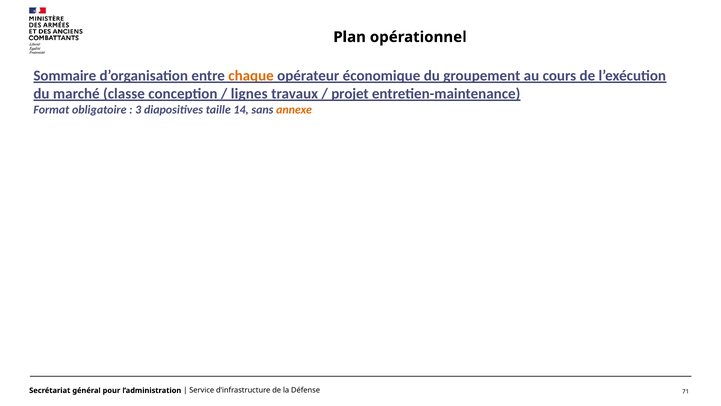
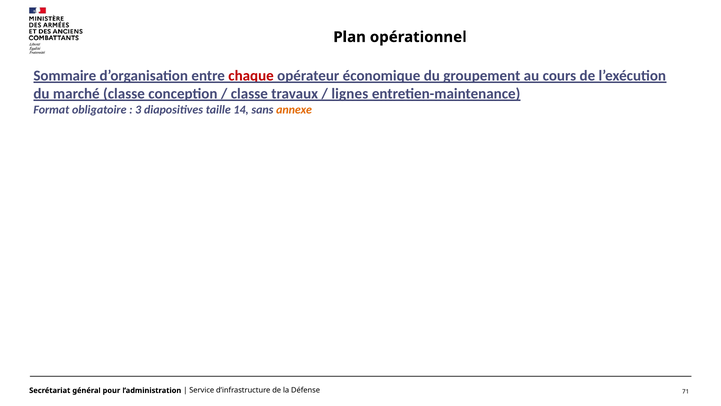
chaque colour: orange -> red
lignes at (249, 94): lignes -> classe
projet: projet -> lignes
